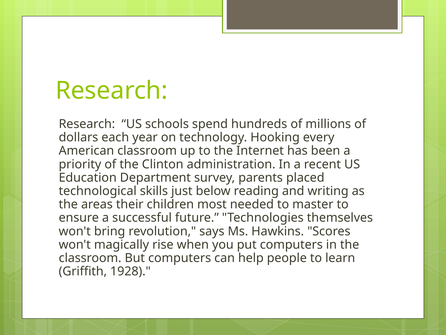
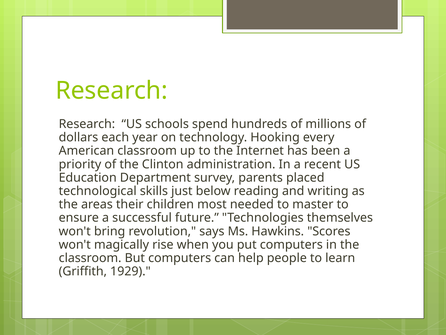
1928: 1928 -> 1929
